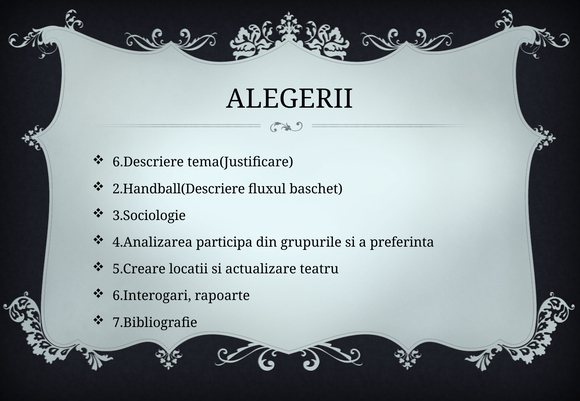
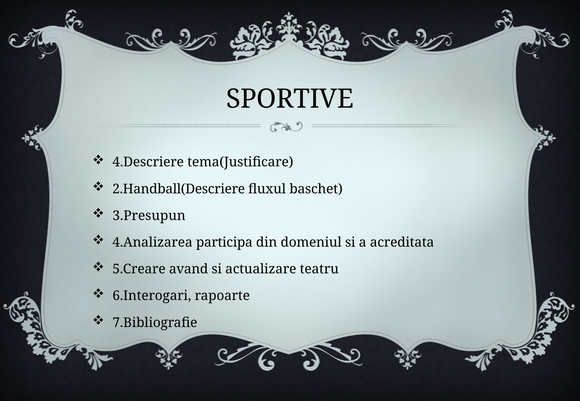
ALEGERII: ALEGERII -> SPORTIVE
6.Descriere: 6.Descriere -> 4.Descriere
3.Sociologie: 3.Sociologie -> 3.Presupun
grupurile: grupurile -> domeniul
preferinta: preferinta -> acreditata
locatii: locatii -> avand
